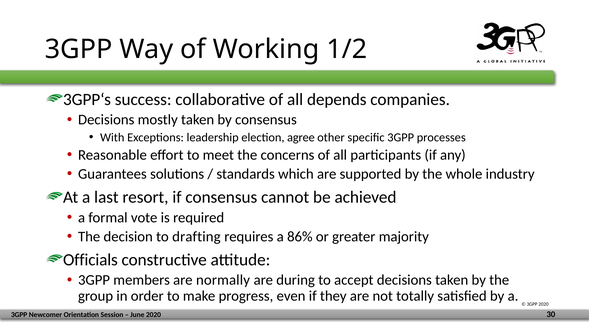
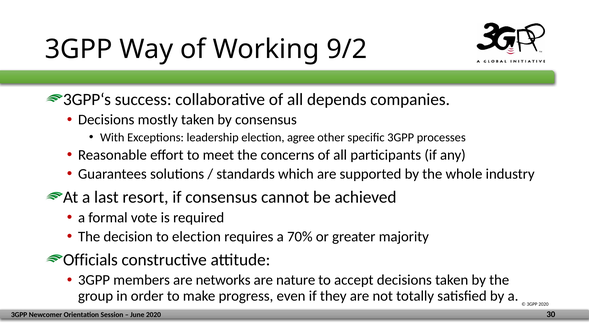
1/2: 1/2 -> 9/2
to drafting: drafting -> election
86%: 86% -> 70%
normally: normally -> networks
during: during -> nature
